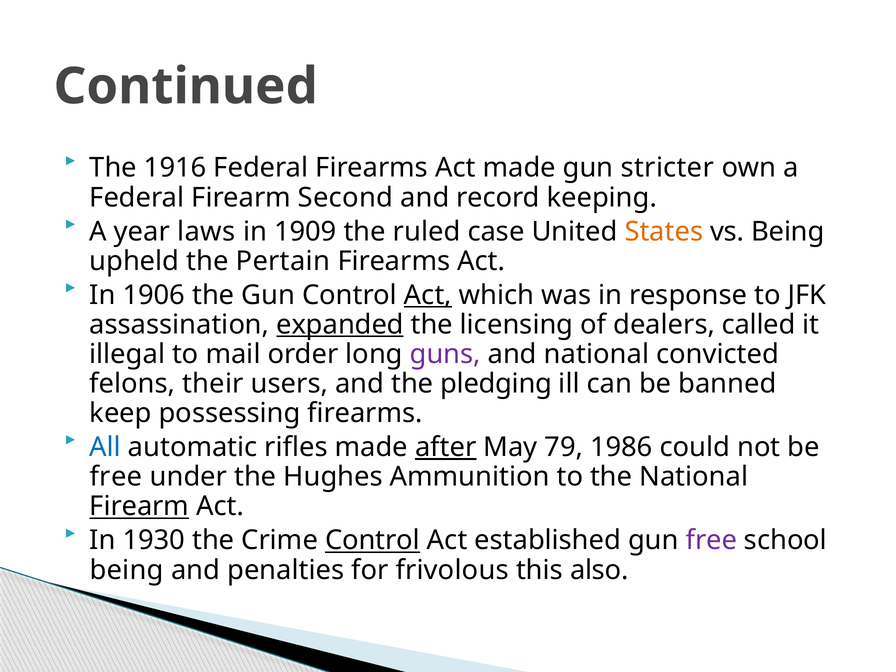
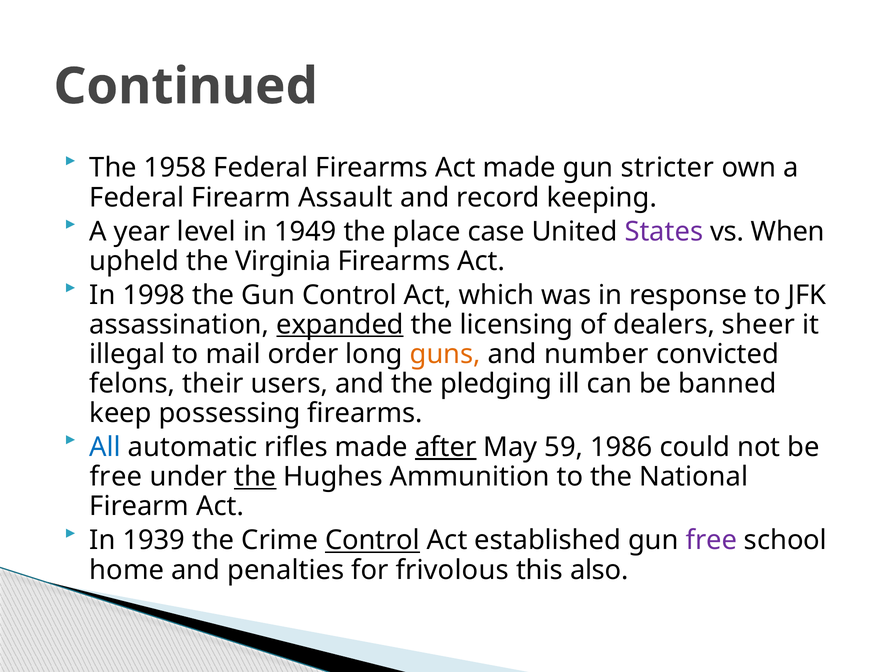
1916: 1916 -> 1958
Second: Second -> Assault
laws: laws -> level
1909: 1909 -> 1949
ruled: ruled -> place
States colour: orange -> purple
vs Being: Being -> When
Pertain: Pertain -> Virginia
1906: 1906 -> 1998
Act at (428, 295) underline: present -> none
called: called -> sheer
guns colour: purple -> orange
and national: national -> number
79: 79 -> 59
the at (255, 477) underline: none -> present
Firearm at (139, 506) underline: present -> none
1930: 1930 -> 1939
being at (127, 570): being -> home
